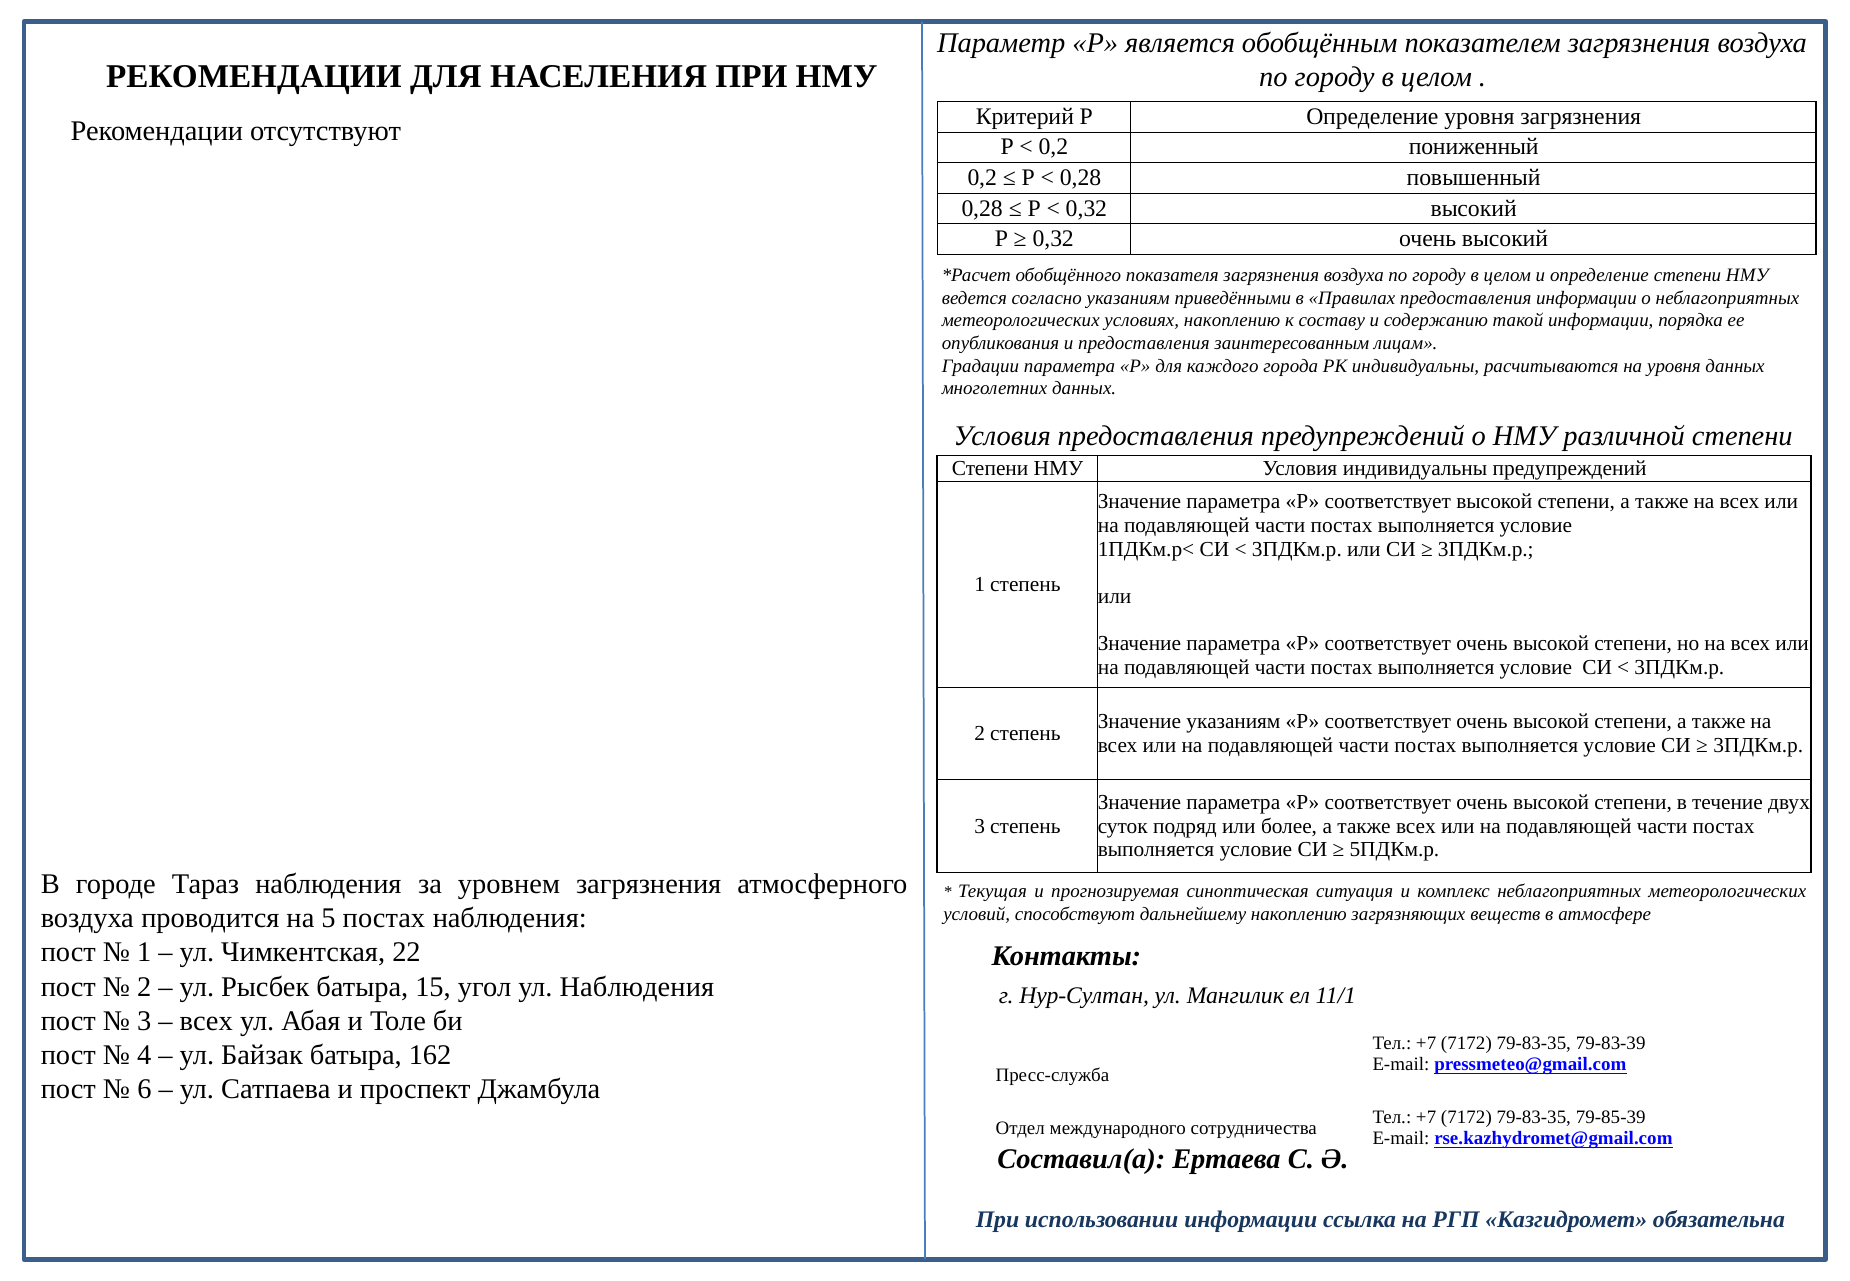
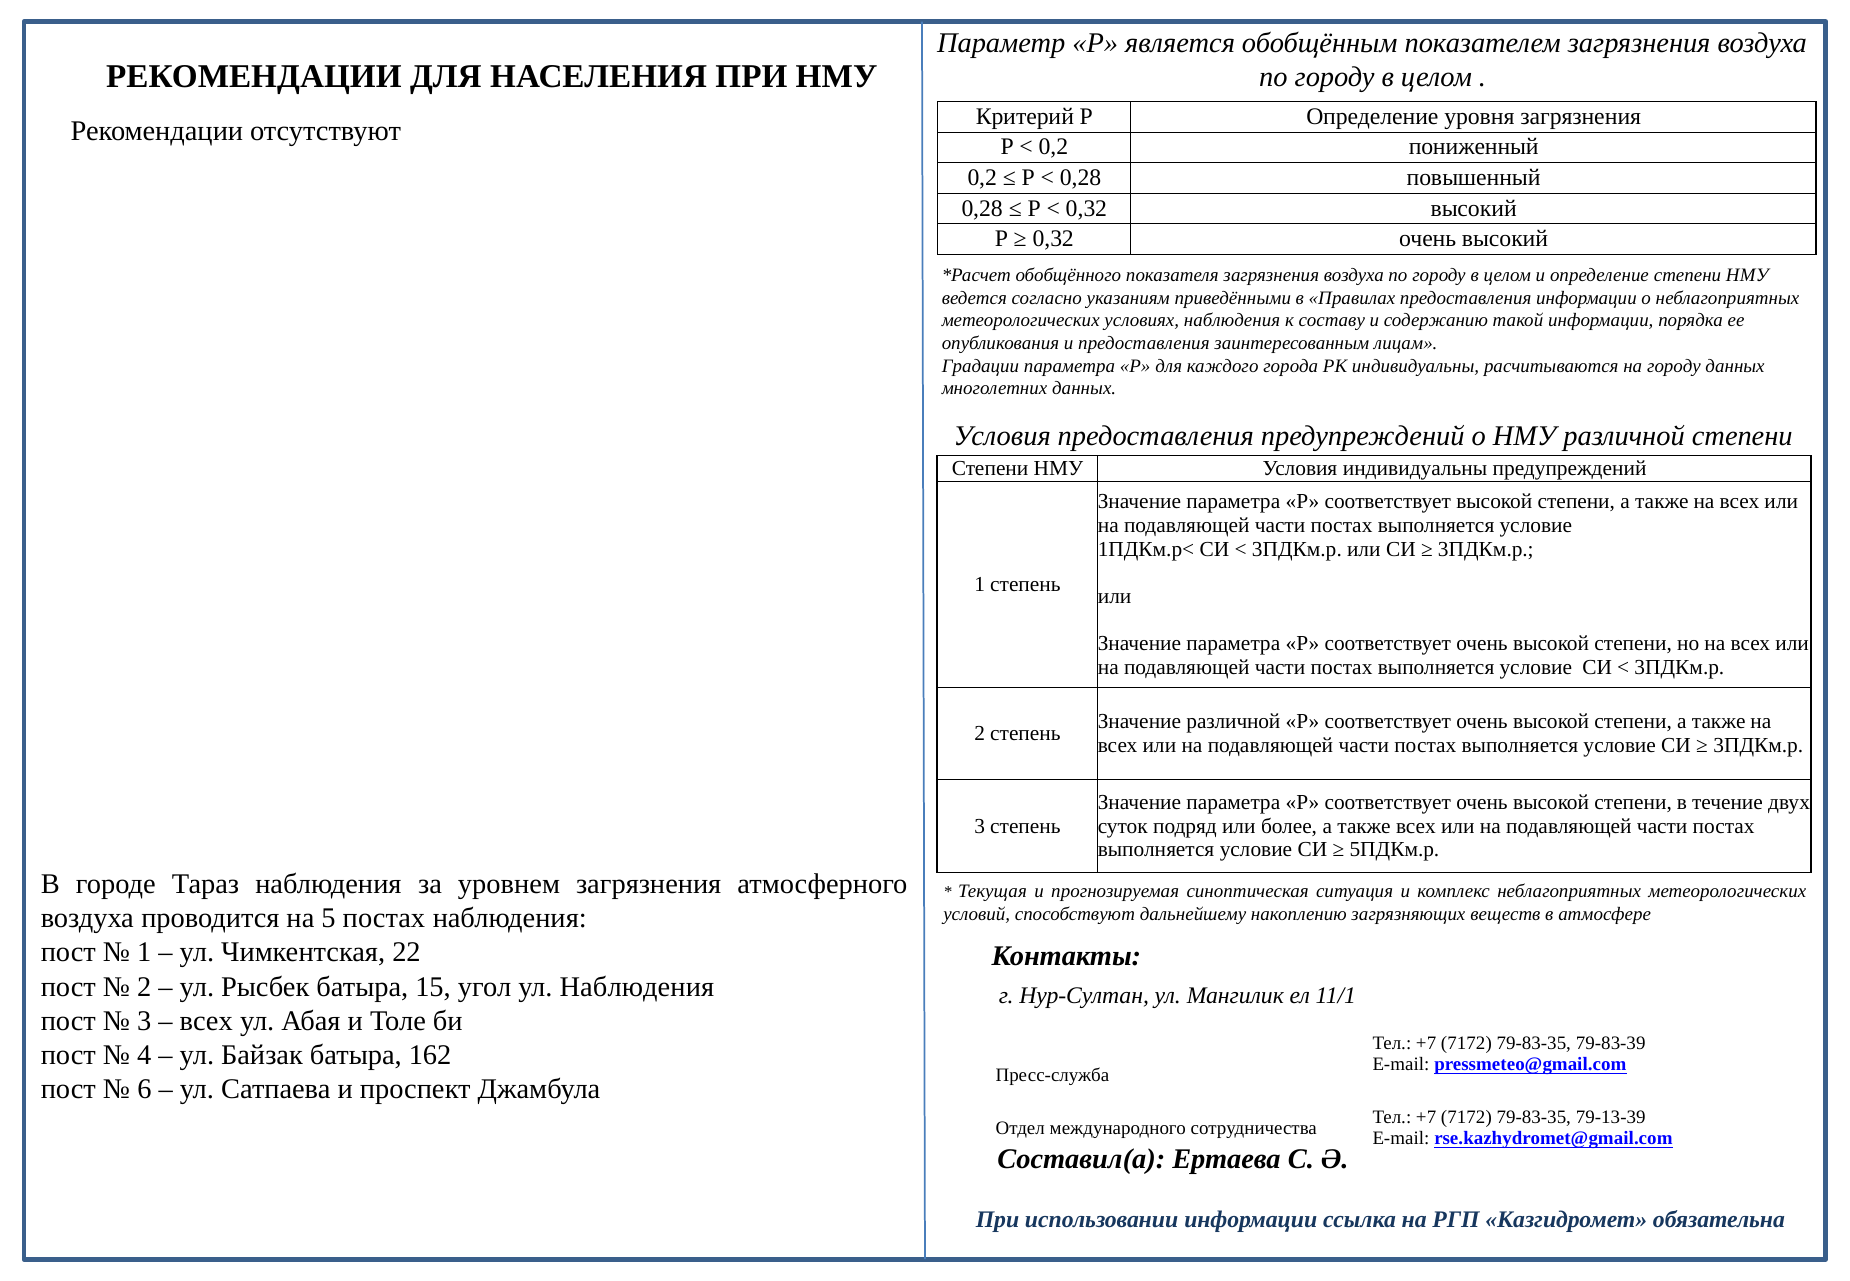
условиях накоплению: накоплению -> наблюдения
на уровня: уровня -> городу
Значение указаниям: указаниям -> различной
79-85-39: 79-85-39 -> 79-13-39
